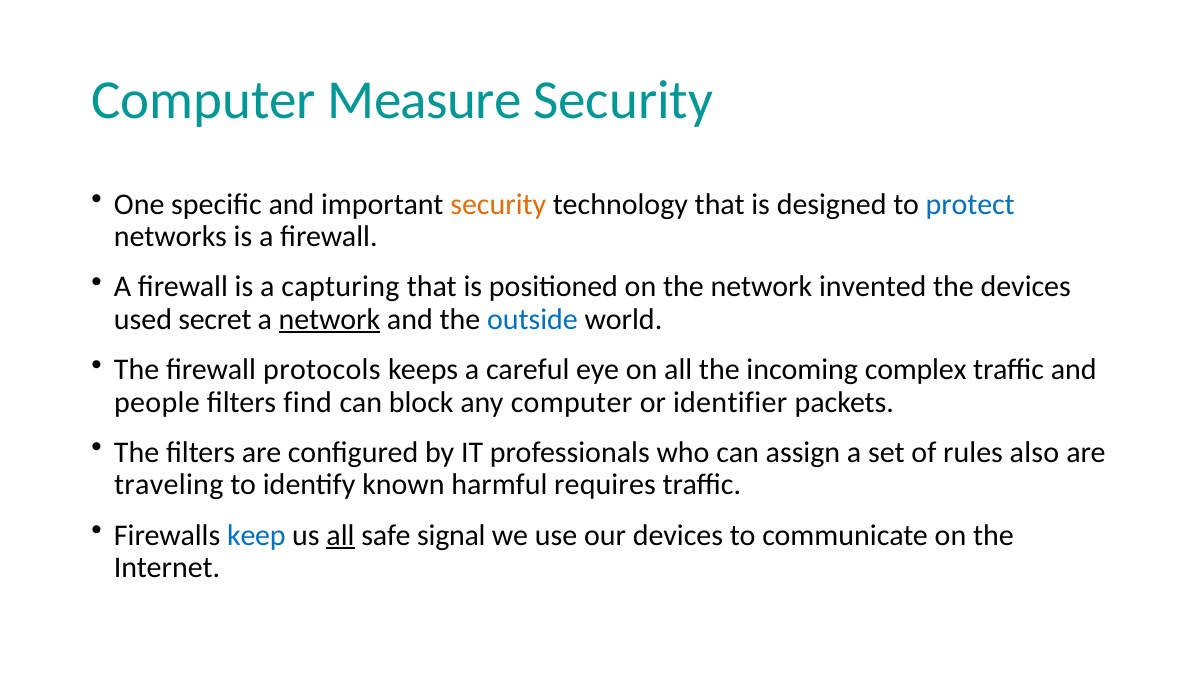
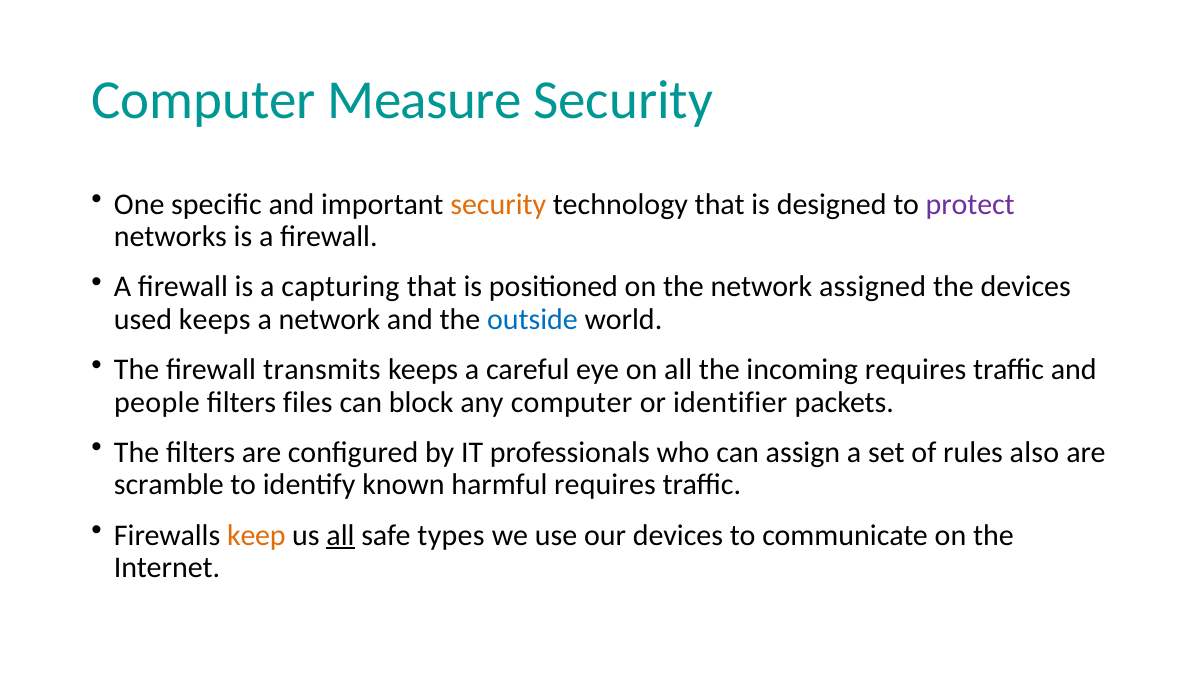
protect colour: blue -> purple
invented: invented -> assigned
used secret: secret -> keeps
network at (329, 319) underline: present -> none
protocols: protocols -> transmits
incoming complex: complex -> requires
find: find -> files
traveling: traveling -> scramble
keep colour: blue -> orange
signal: signal -> types
